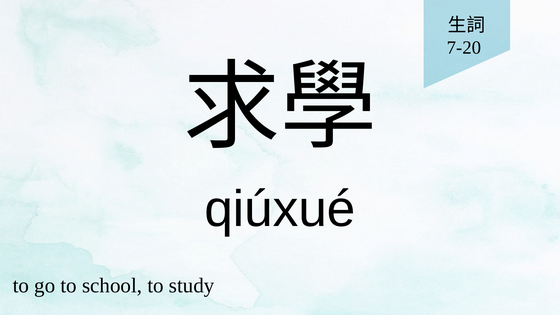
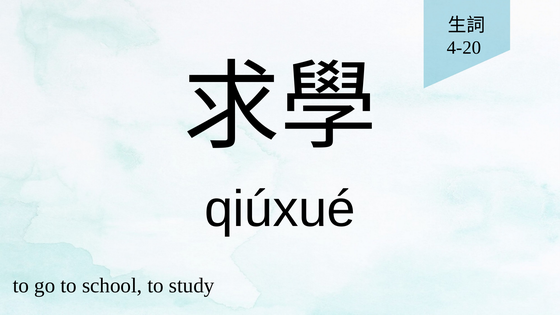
7-20: 7-20 -> 4-20
